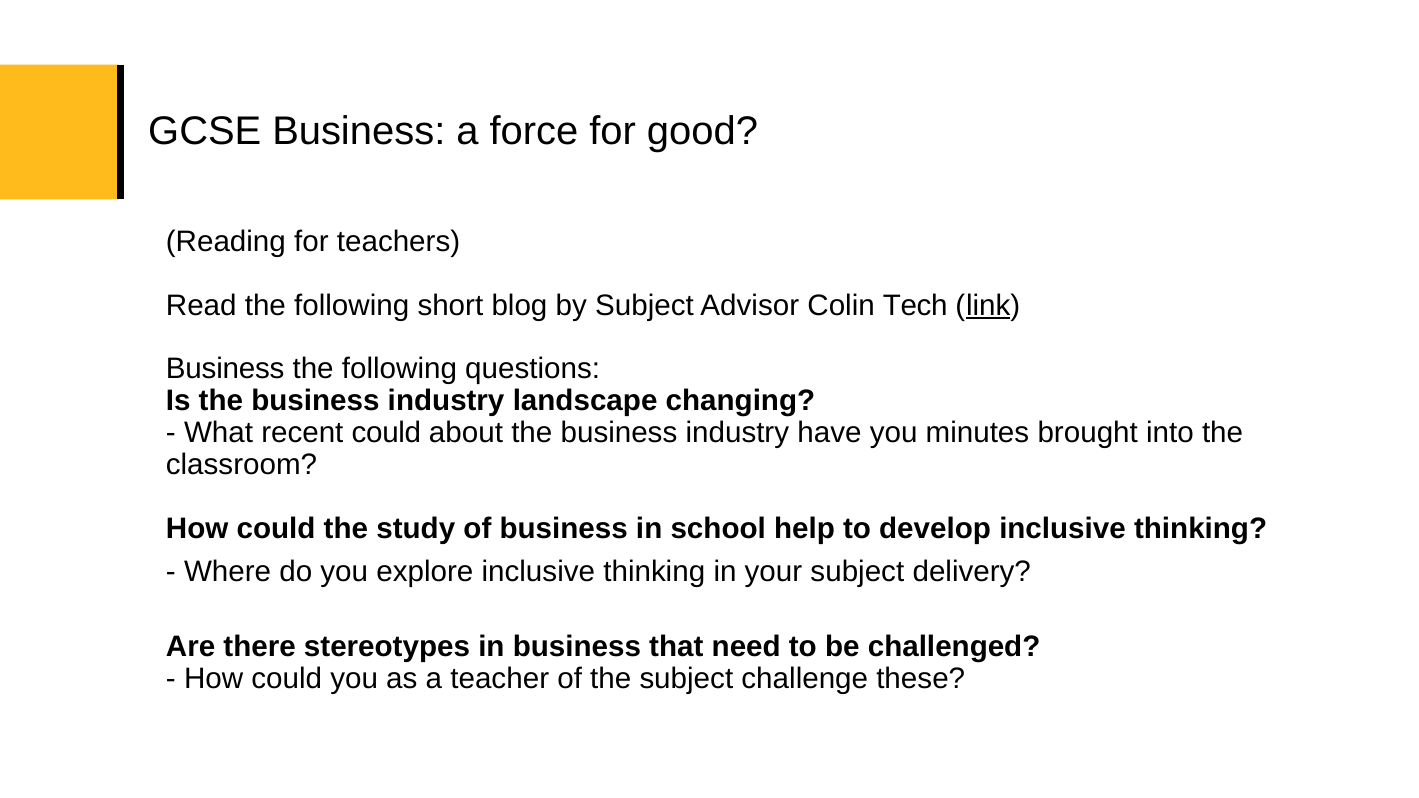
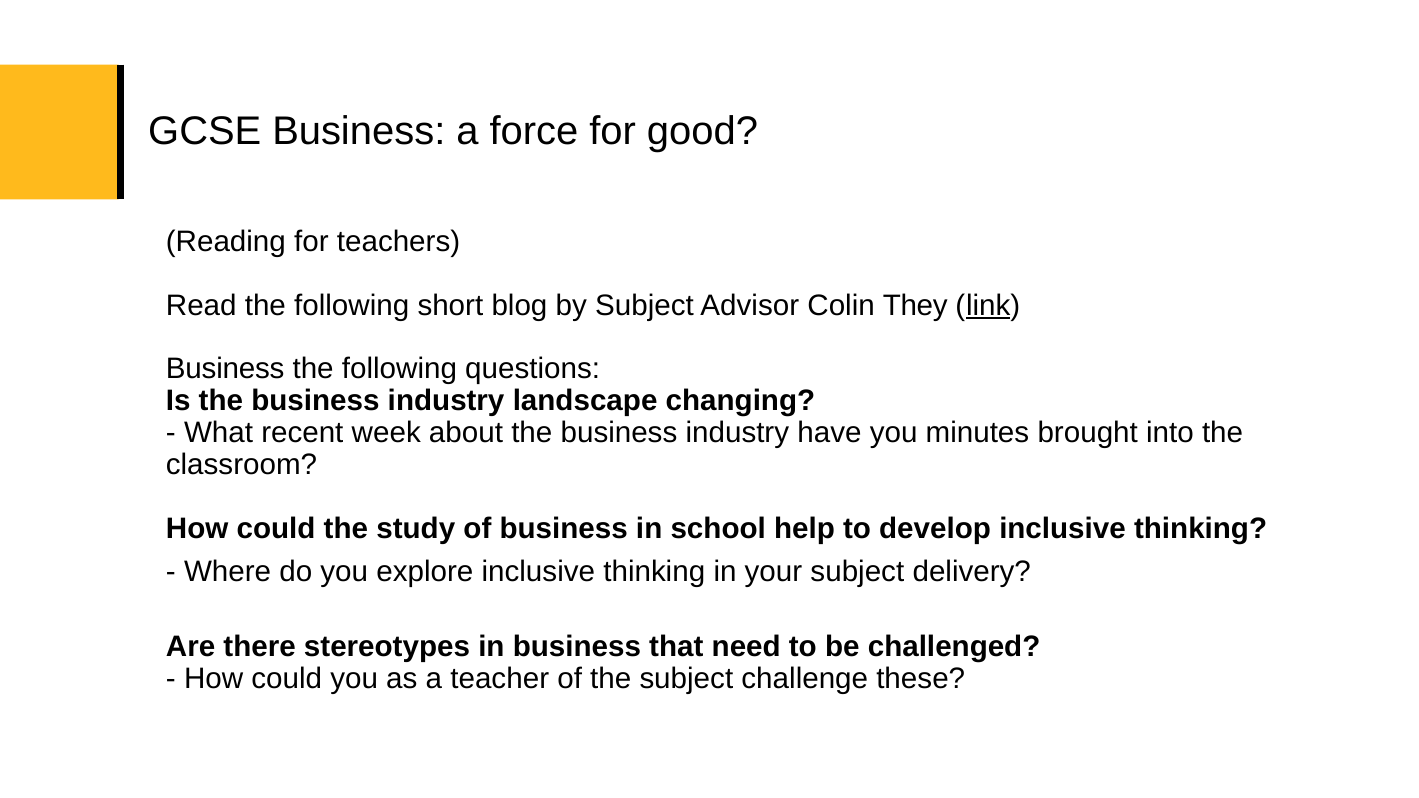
Tech: Tech -> They
recent could: could -> week
